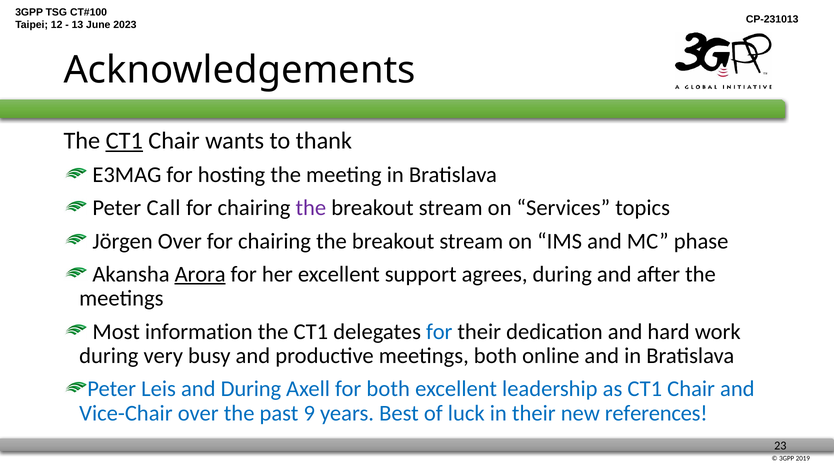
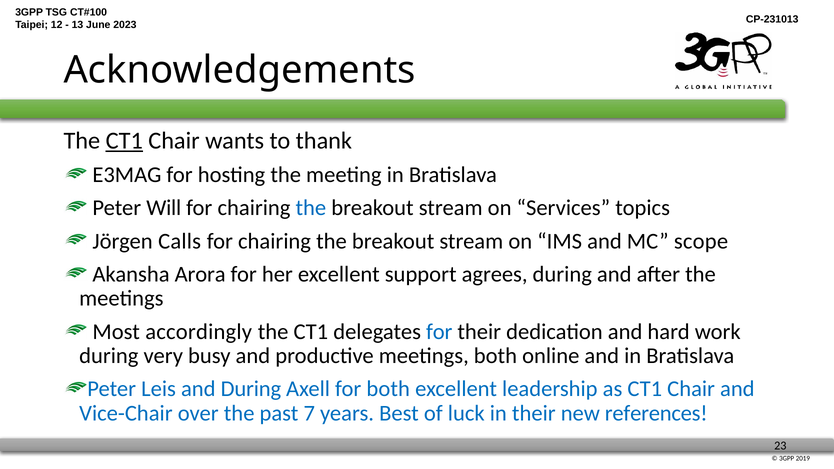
Call: Call -> Will
the at (311, 208) colour: purple -> blue
Jörgen Over: Over -> Calls
phase: phase -> scope
Arora underline: present -> none
information: information -> accordingly
9: 9 -> 7
